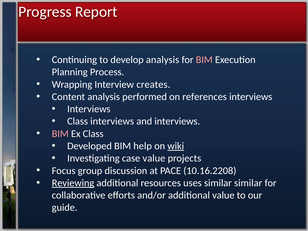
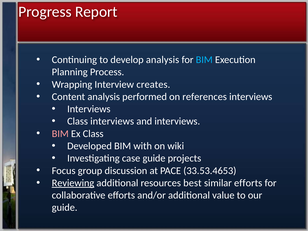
BIM at (204, 60) colour: pink -> light blue
help: help -> with
wiki underline: present -> none
case value: value -> guide
10.16.2208: 10.16.2208 -> 33.53.4653
uses: uses -> best
similar similar: similar -> efforts
